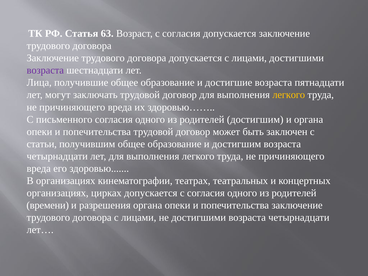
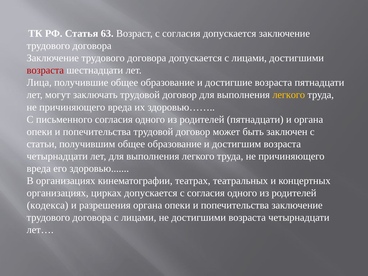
возраста at (45, 70) colour: purple -> red
родителей достигшим: достигшим -> пятнадцати
времени: времени -> кодекса
